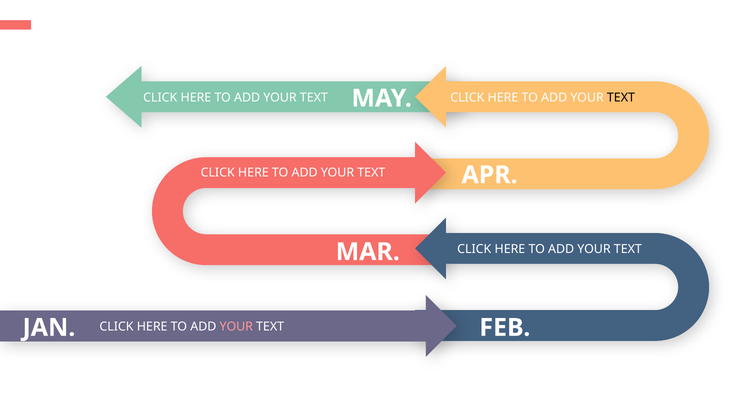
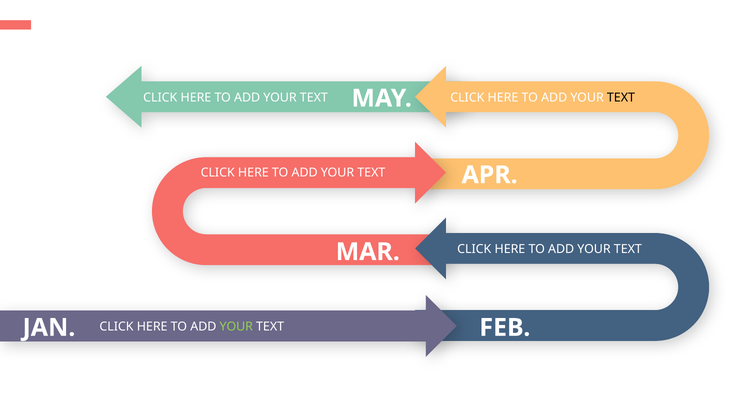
YOUR at (236, 327) colour: pink -> light green
